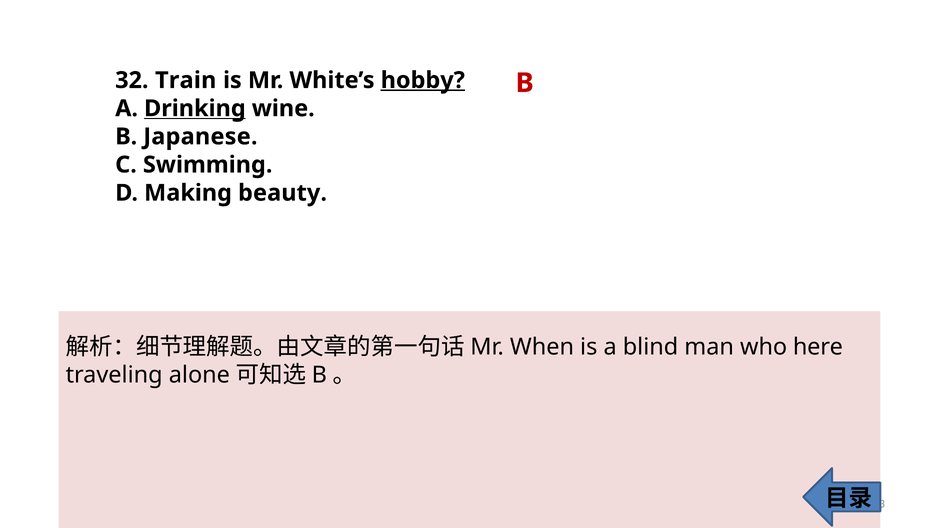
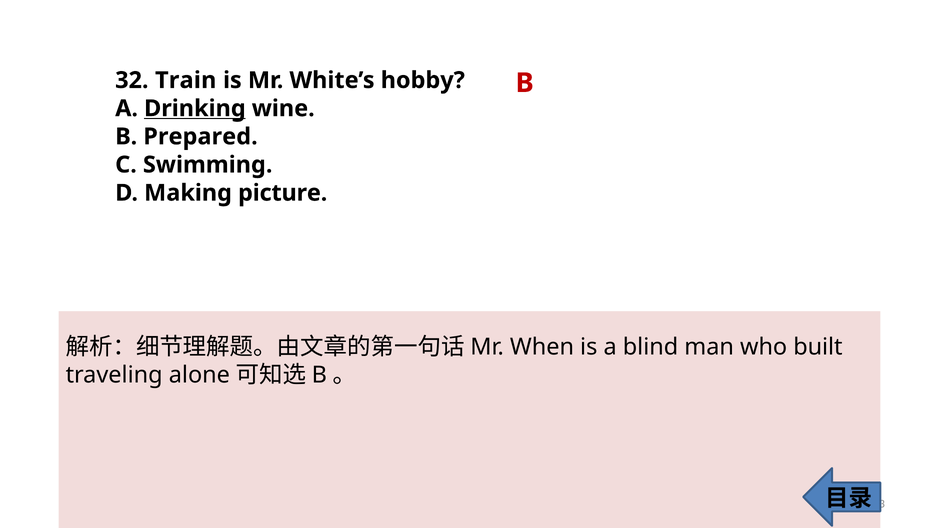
hobby underline: present -> none
Japanese: Japanese -> Prepared
beauty: beauty -> picture
here: here -> built
